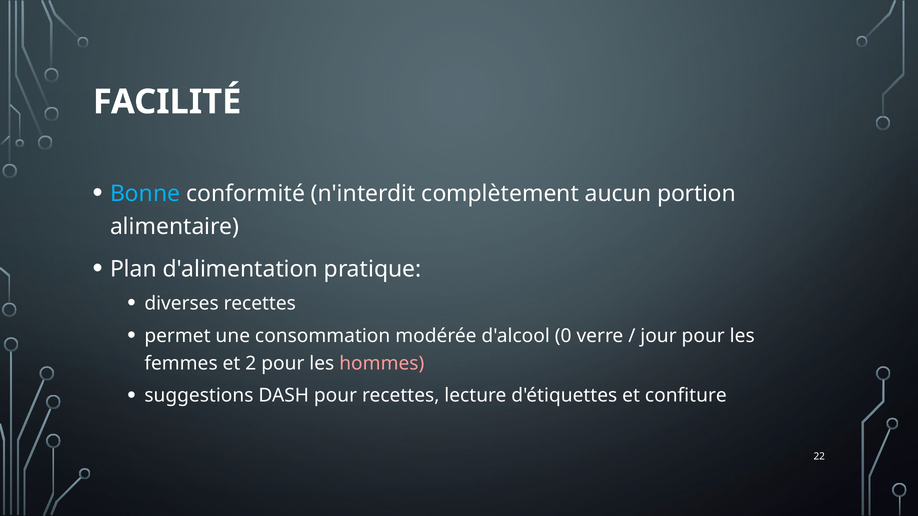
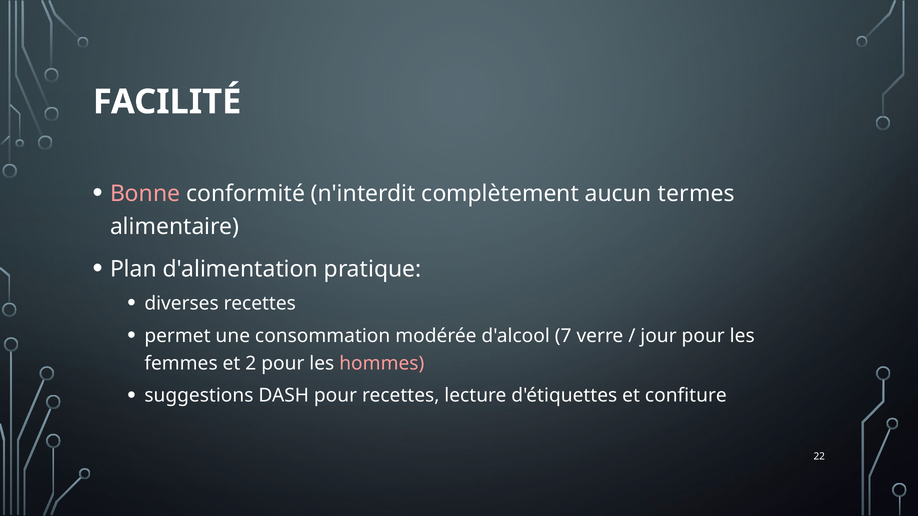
Bonne colour: light blue -> pink
portion: portion -> termes
0: 0 -> 7
